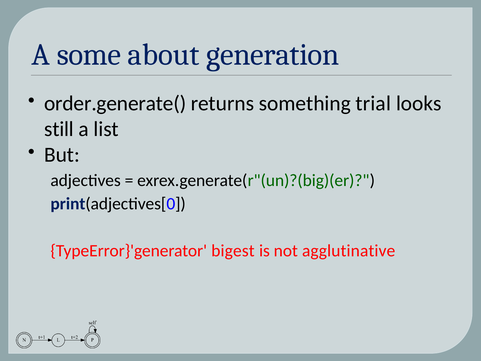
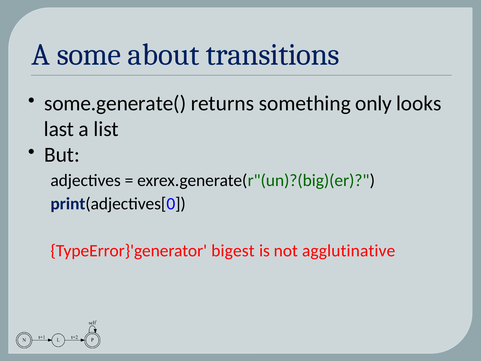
generation: generation -> transitions
order.generate(: order.generate( -> some.generate(
trial: trial -> only
still: still -> last
